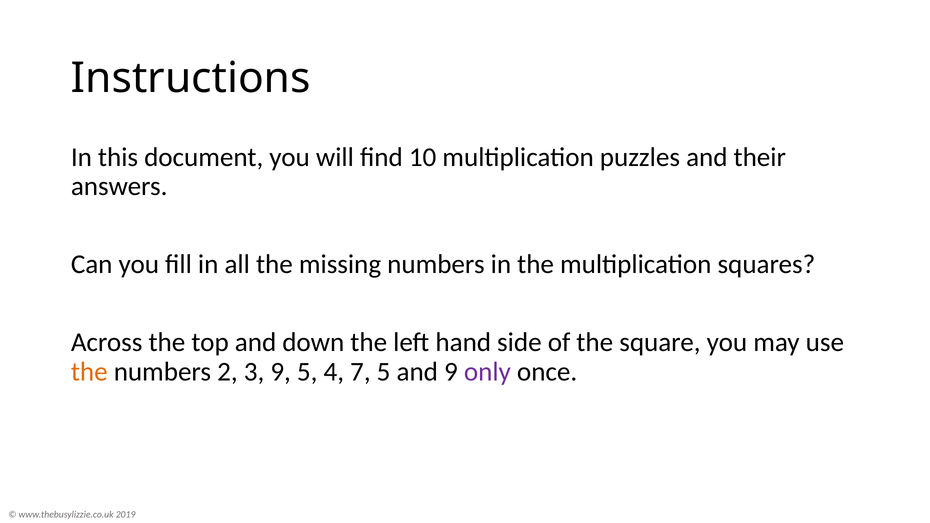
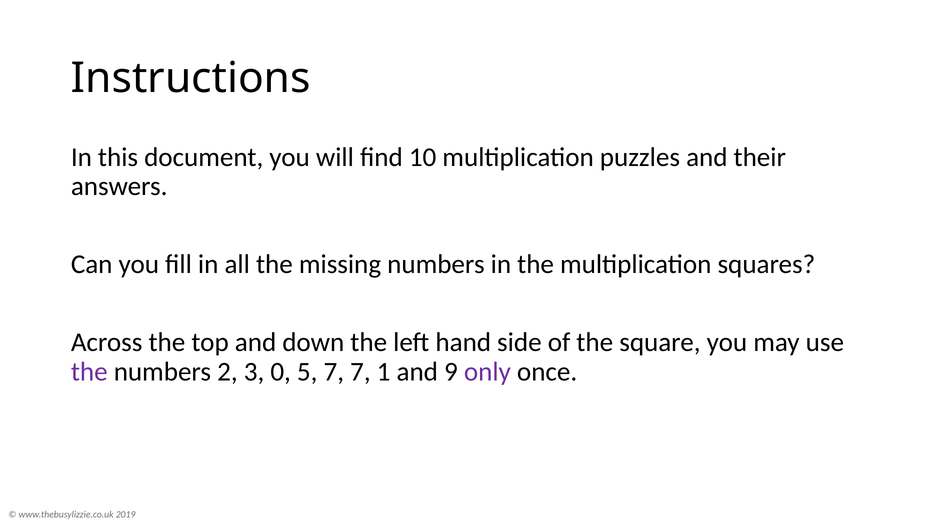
the at (89, 372) colour: orange -> purple
3 9: 9 -> 0
5 4: 4 -> 7
7 5: 5 -> 1
